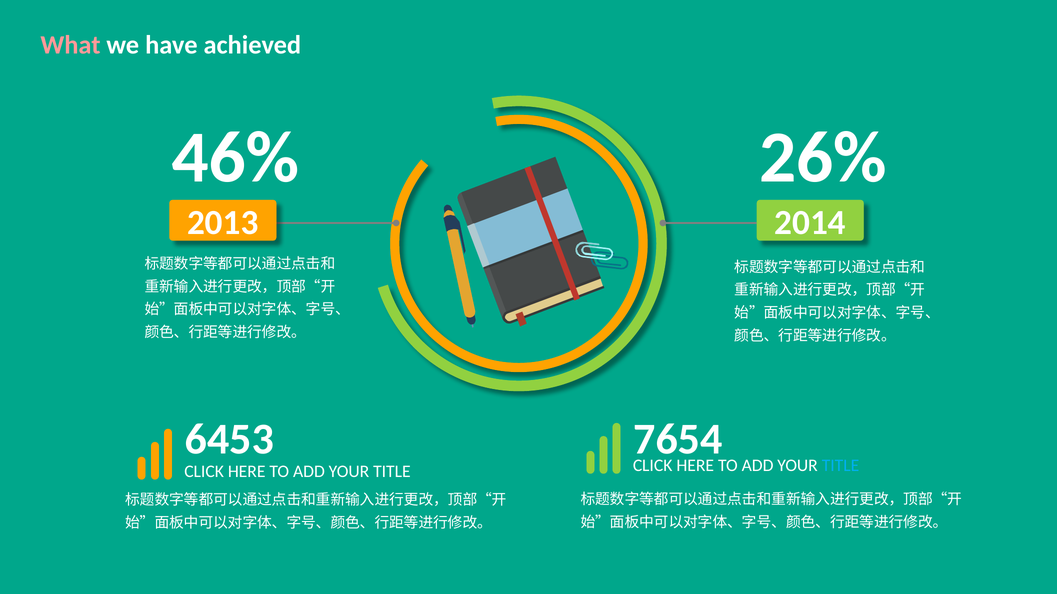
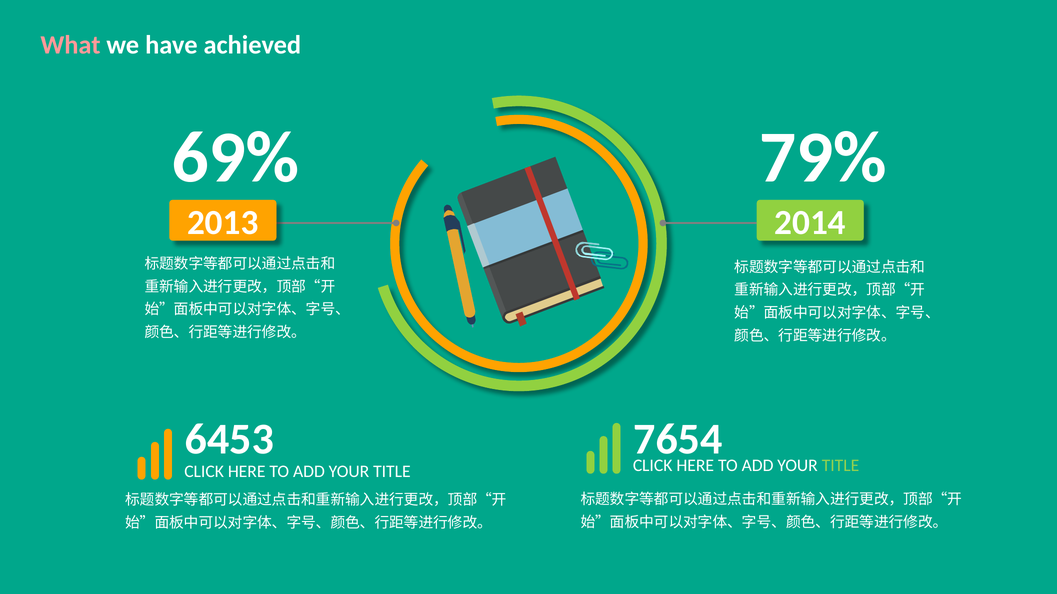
46%: 46% -> 69%
26%: 26% -> 79%
TITLE at (841, 466) colour: light blue -> light green
